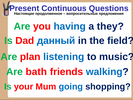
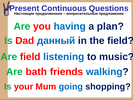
they: they -> plan
Are plan: plan -> field
